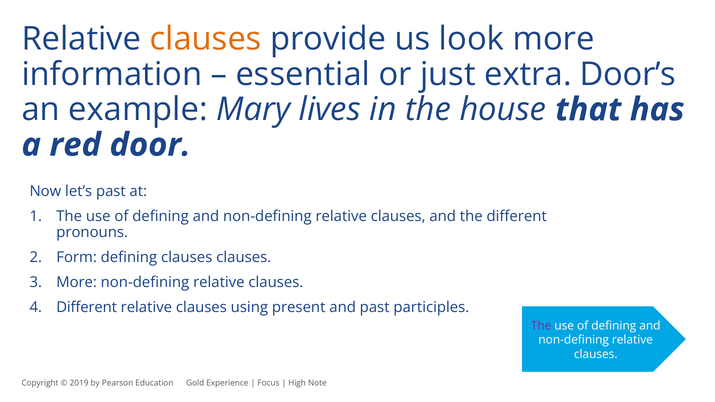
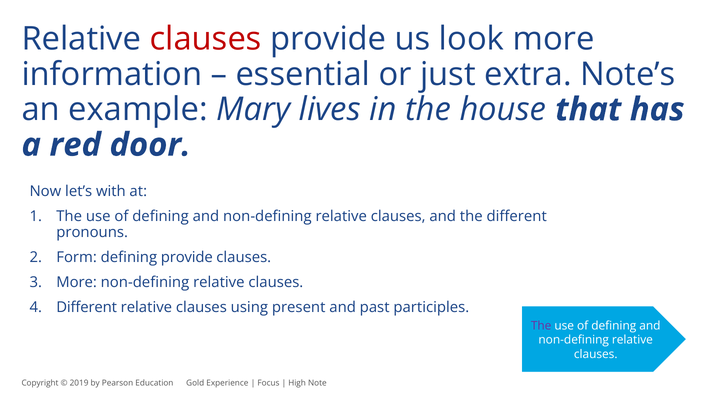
clauses at (206, 39) colour: orange -> red
Door’s: Door’s -> Note’s
let’s past: past -> with
defining clauses: clauses -> provide
